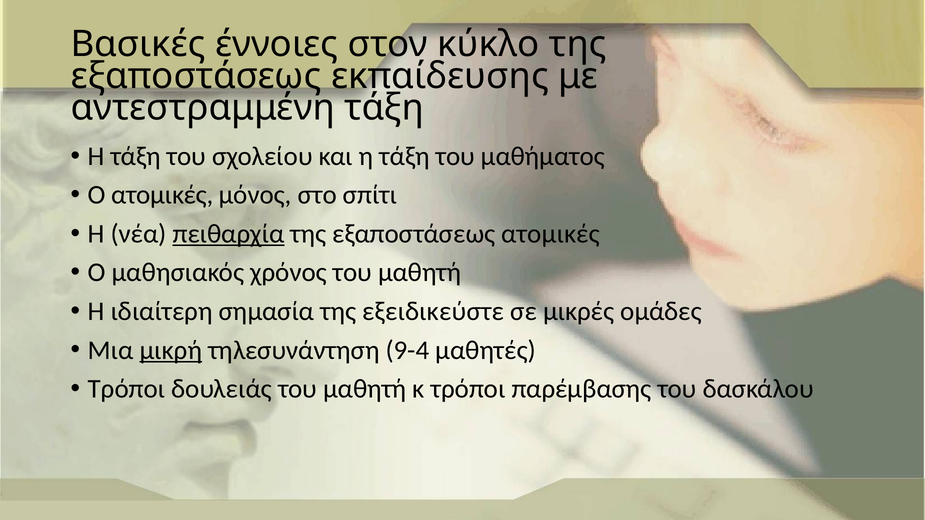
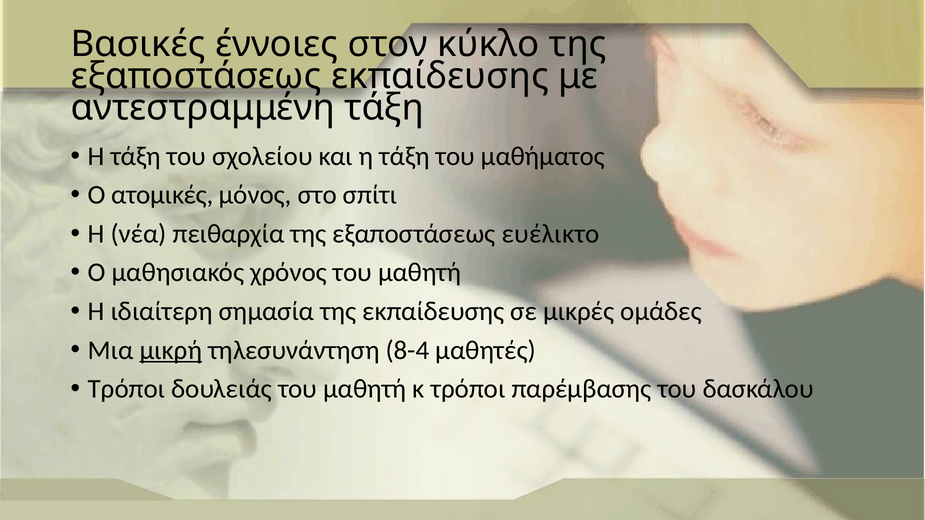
πειθαρχία underline: present -> none
εξαποστάσεως ατομικές: ατομικές -> ευέλικτο
της εξειδικεύστε: εξειδικεύστε -> εκπαίδευσης
9-4: 9-4 -> 8-4
